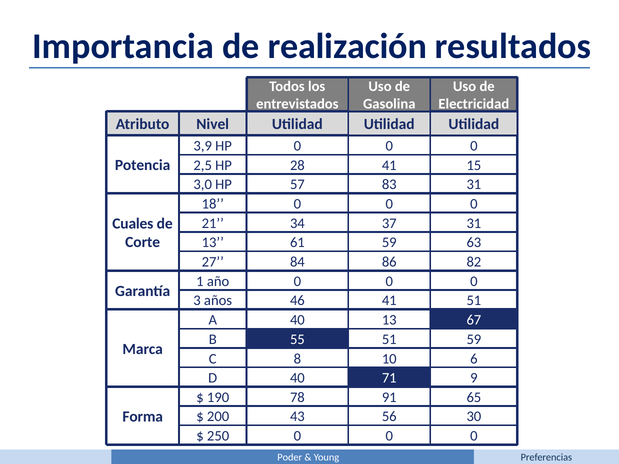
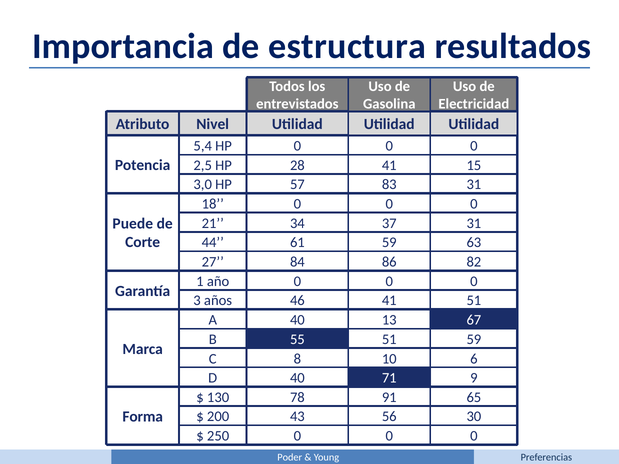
realización: realización -> estructura
3,9: 3,9 -> 5,4
Cuales: Cuales -> Puede
13 at (213, 243): 13 -> 44
190: 190 -> 130
